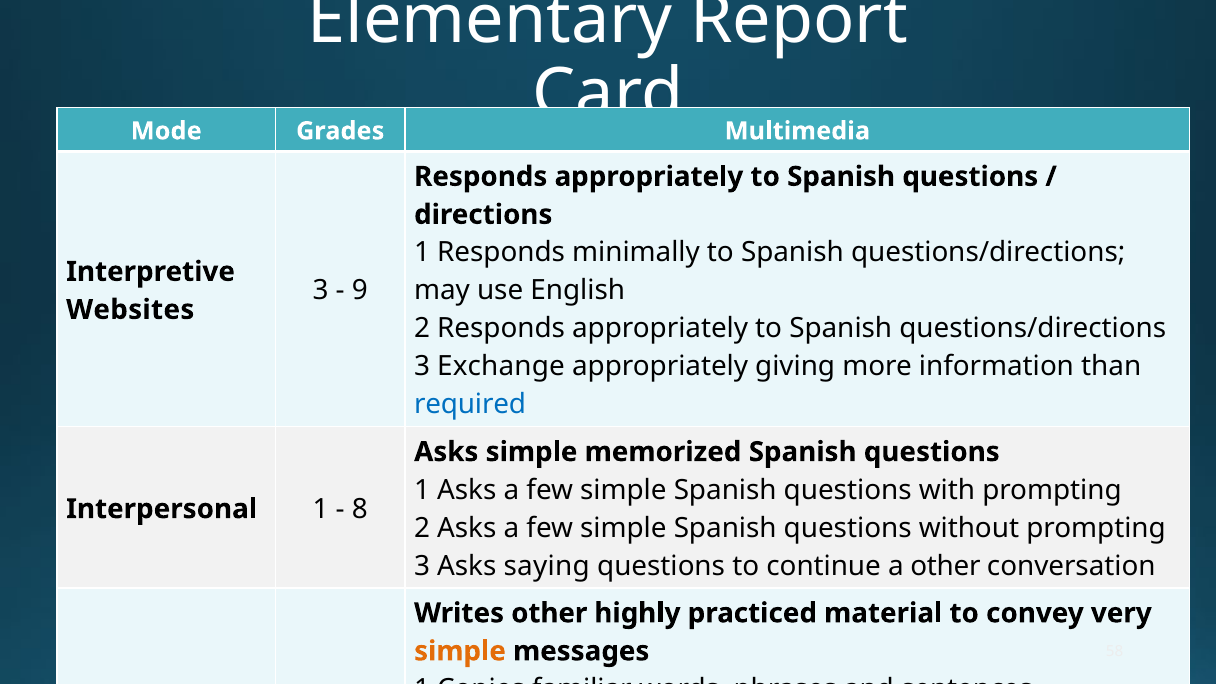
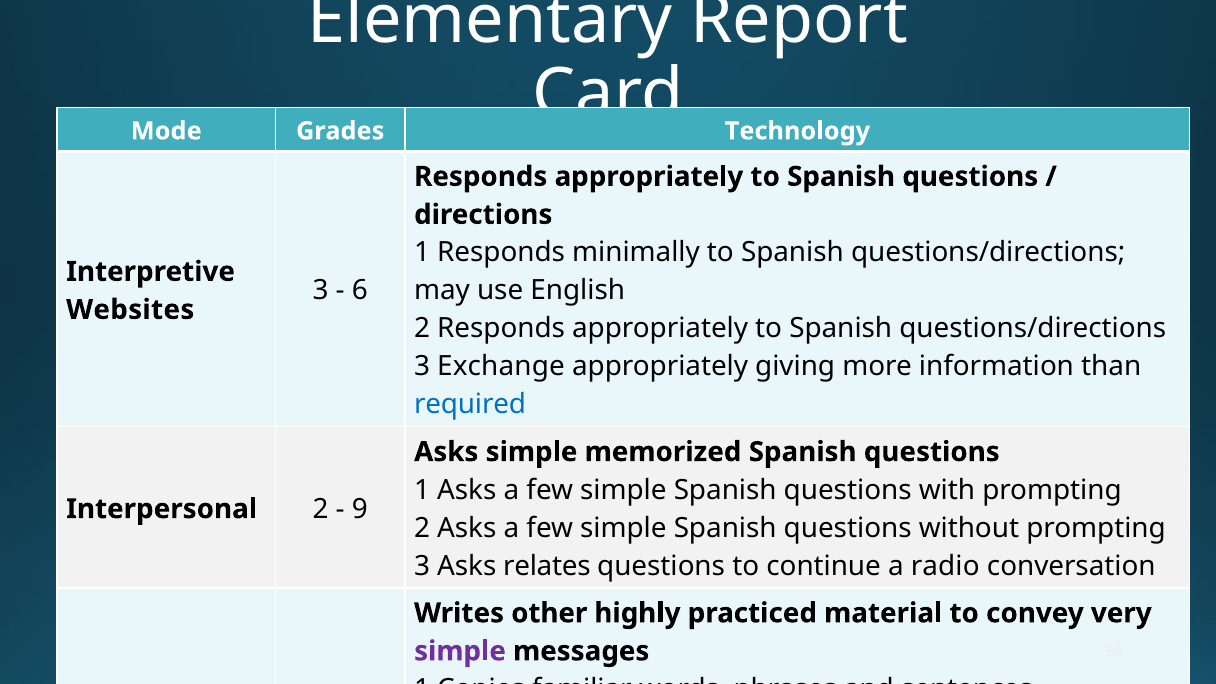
Multimedia: Multimedia -> Technology
9: 9 -> 6
Interpersonal 1: 1 -> 2
8: 8 -> 9
saying: saying -> relates
a other: other -> radio
simple at (460, 651) colour: orange -> purple
